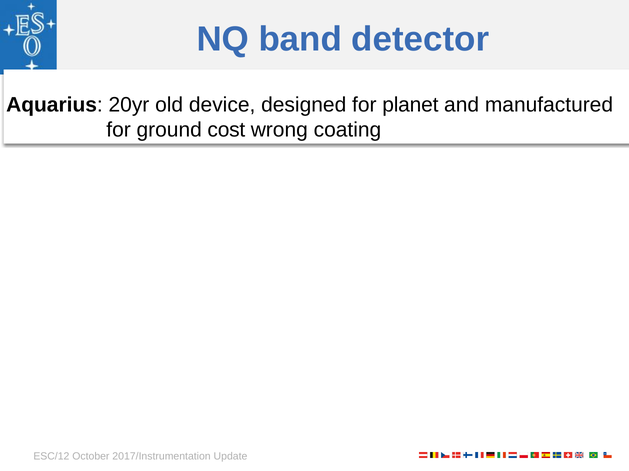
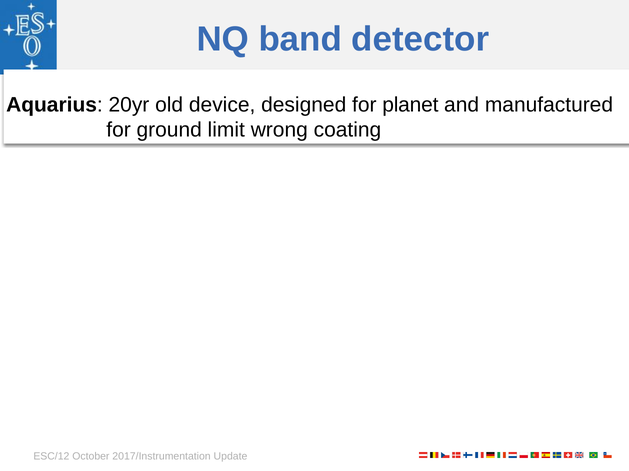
cost: cost -> limit
